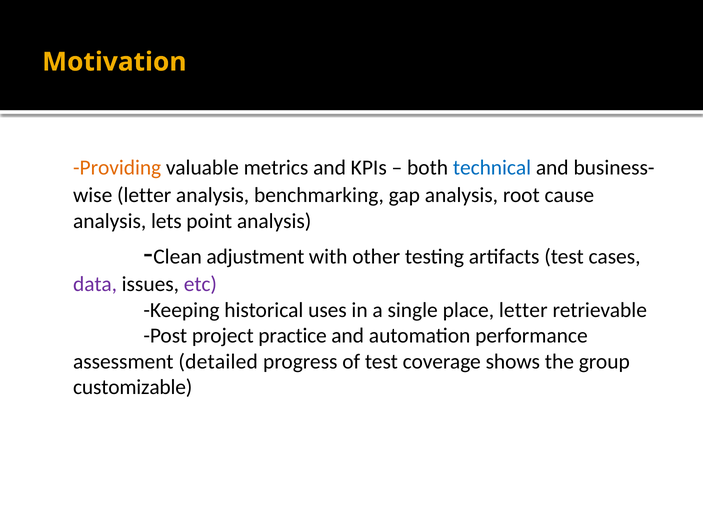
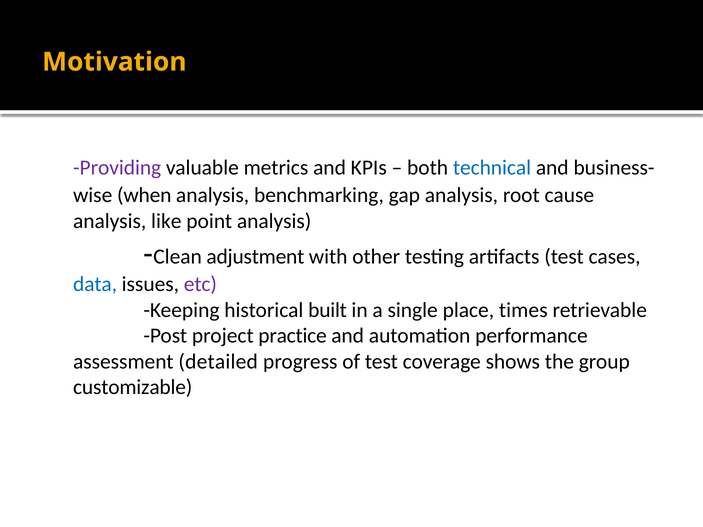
Providing colour: orange -> purple
letter at (144, 195): letter -> when
lets: lets -> like
data colour: purple -> blue
uses: uses -> built
place letter: letter -> times
